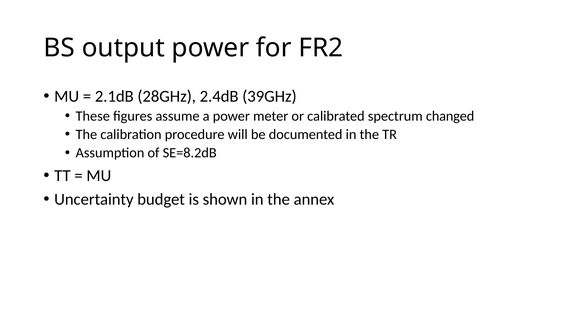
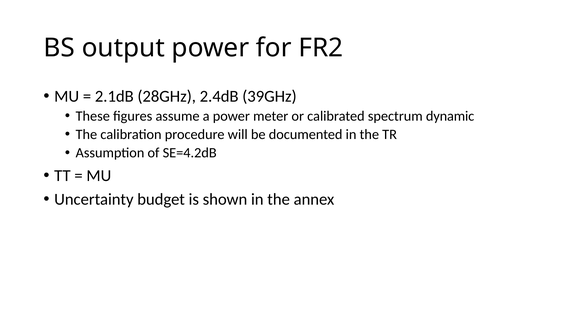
changed: changed -> dynamic
SE=8.2dB: SE=8.2dB -> SE=4.2dB
